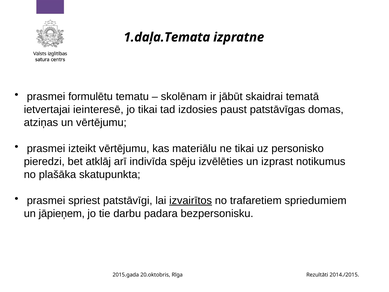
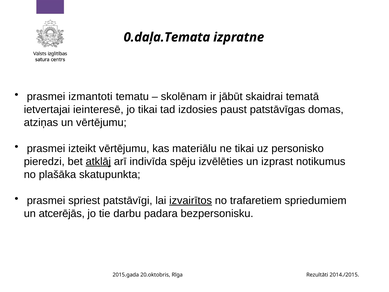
1.daļa.Temata: 1.daļa.Temata -> 0.daļa.Temata
formulētu: formulētu -> izmantoti
atklāj underline: none -> present
jāpieņem: jāpieņem -> atcerējās
